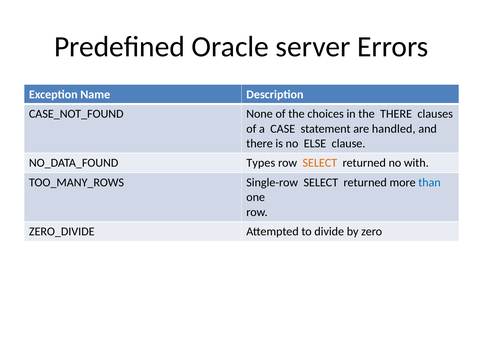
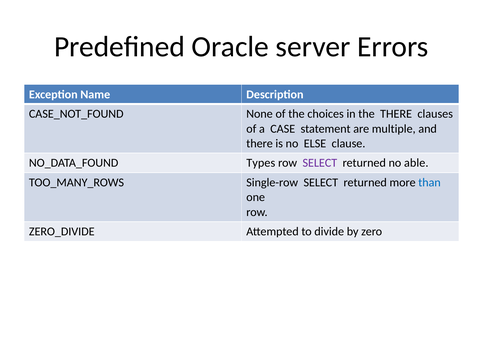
handled: handled -> multiple
SELECT at (320, 163) colour: orange -> purple
with: with -> able
